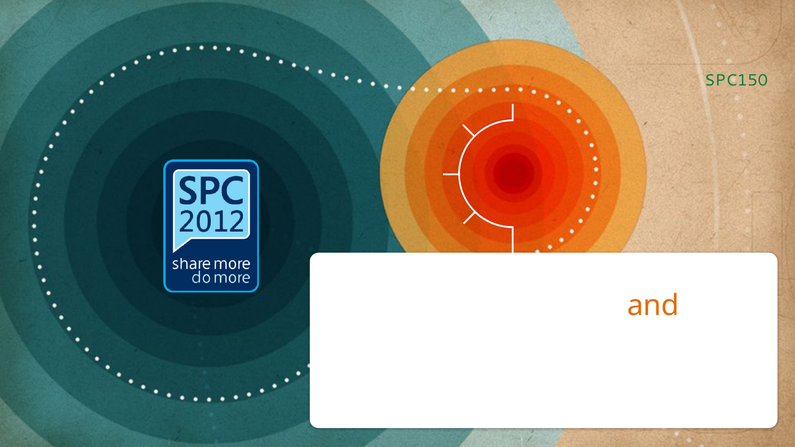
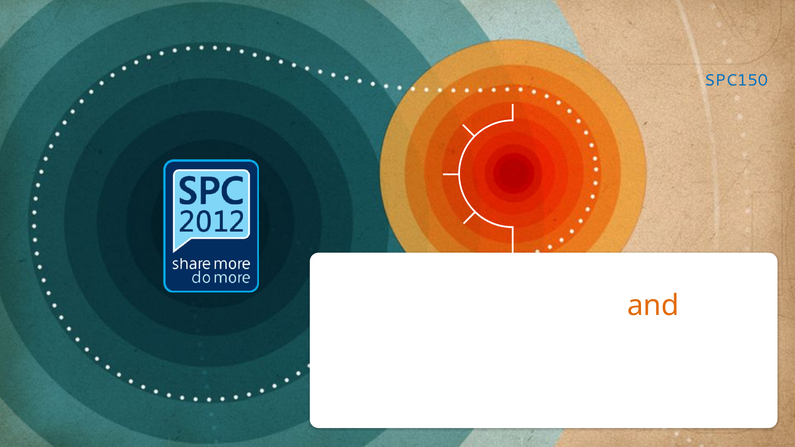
SPC150 colour: green -> blue
